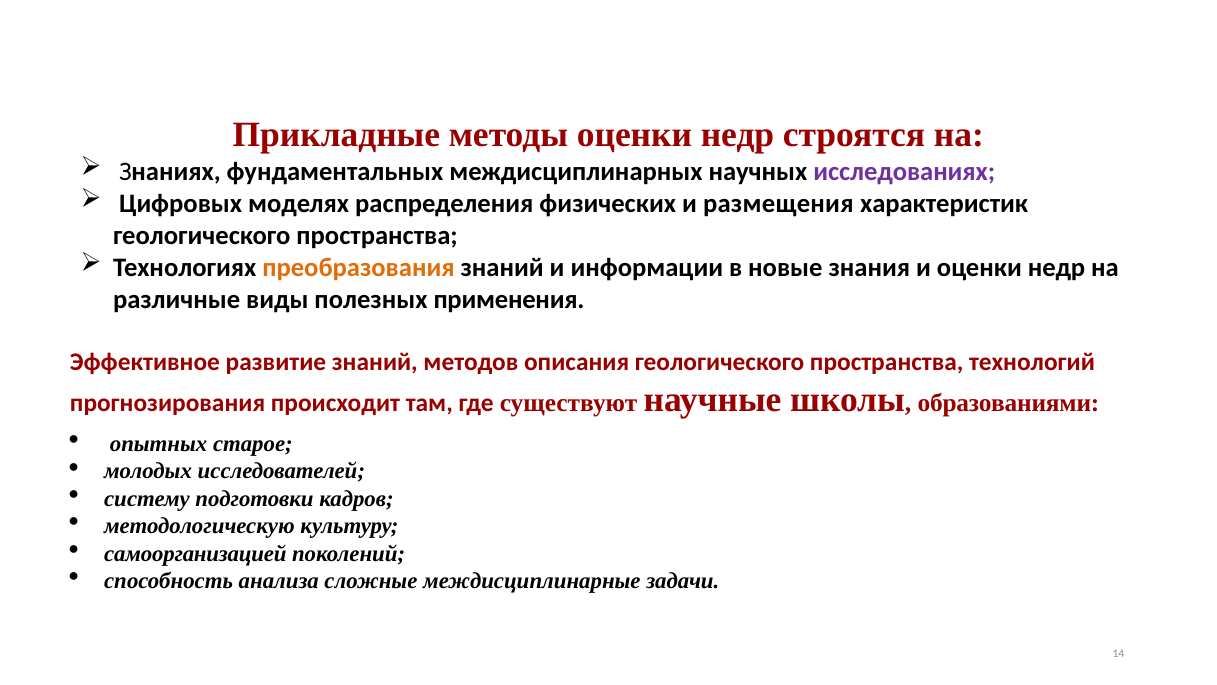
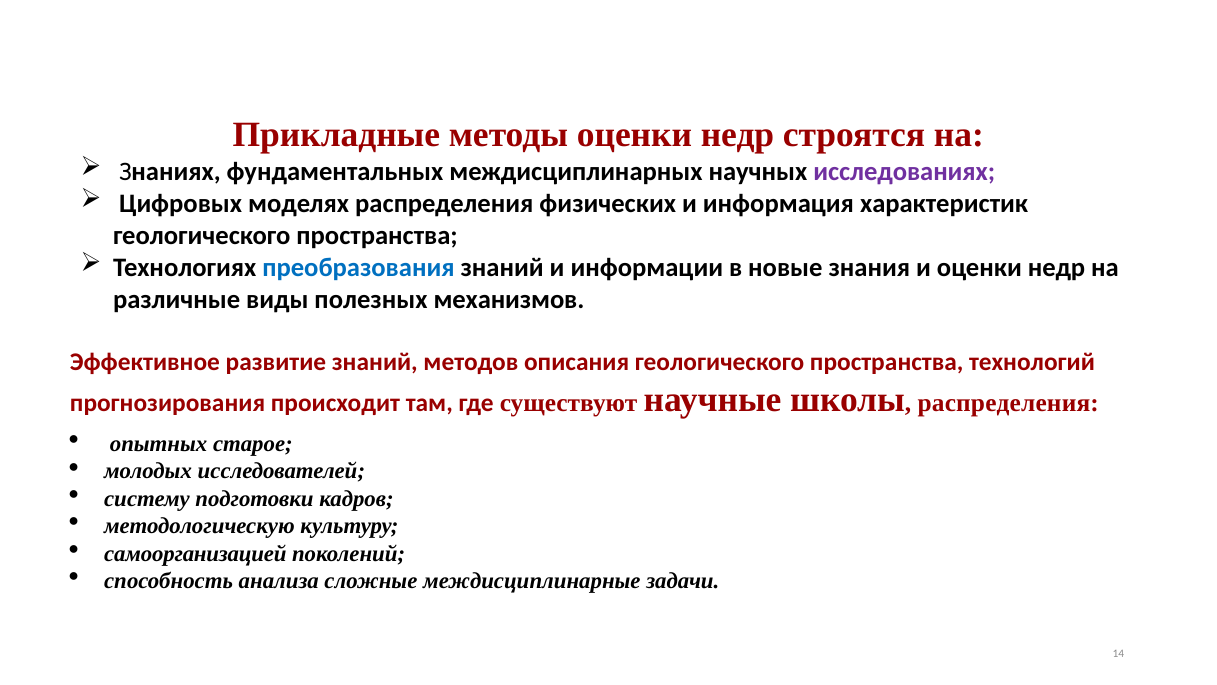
размещения: размещения -> информация
преобразования colour: orange -> blue
применения: применения -> механизмов
образованиями at (1008, 403): образованиями -> распределения
